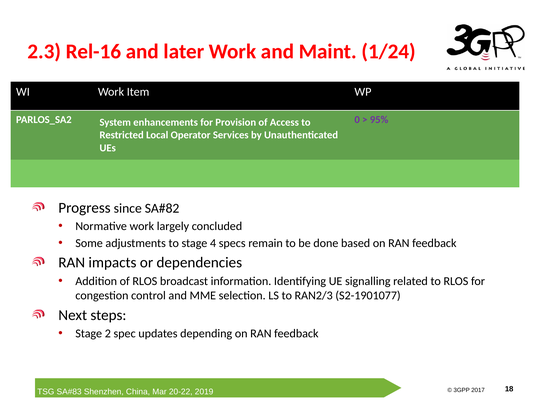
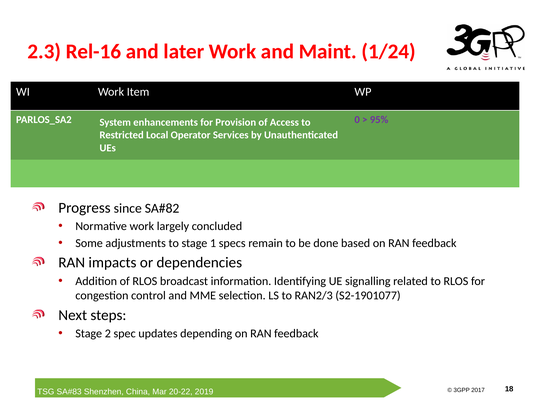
4: 4 -> 1
